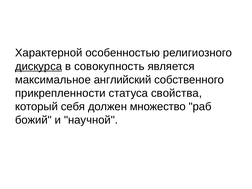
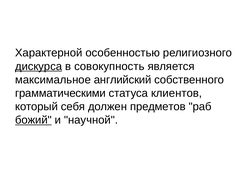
прикрепленности: прикрепленности -> грамматическими
свойства: свойства -> клиентов
множество: множество -> предметов
божий underline: none -> present
